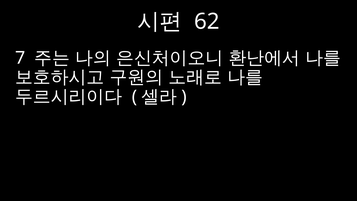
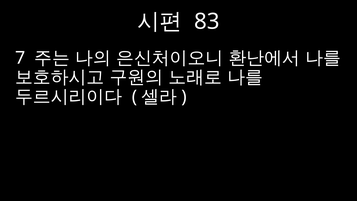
62: 62 -> 83
